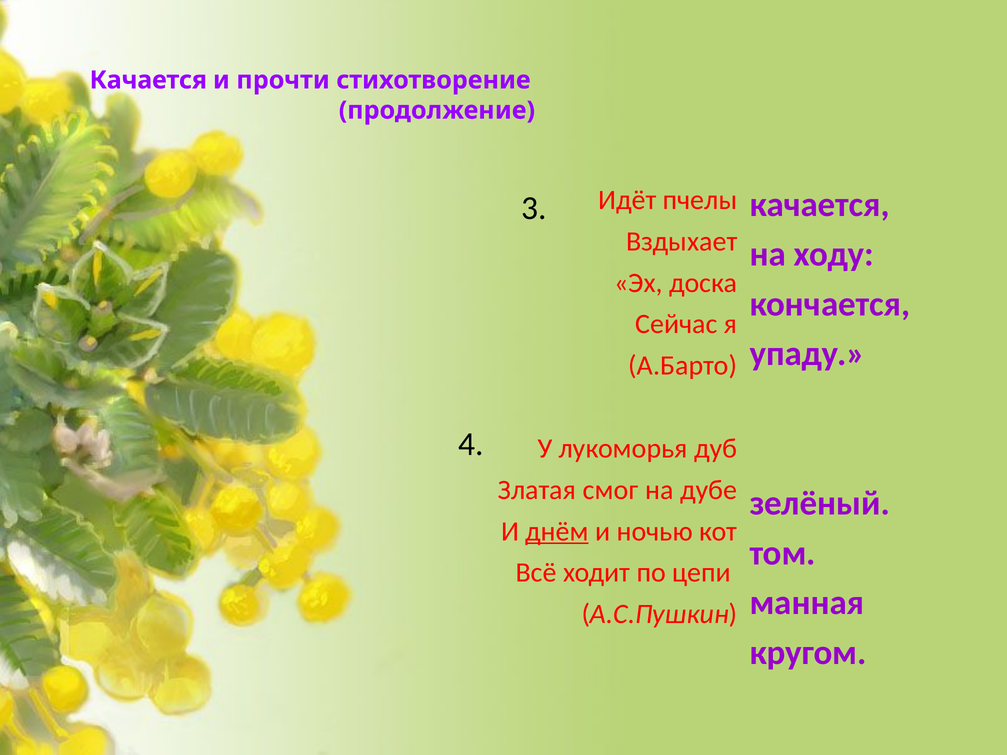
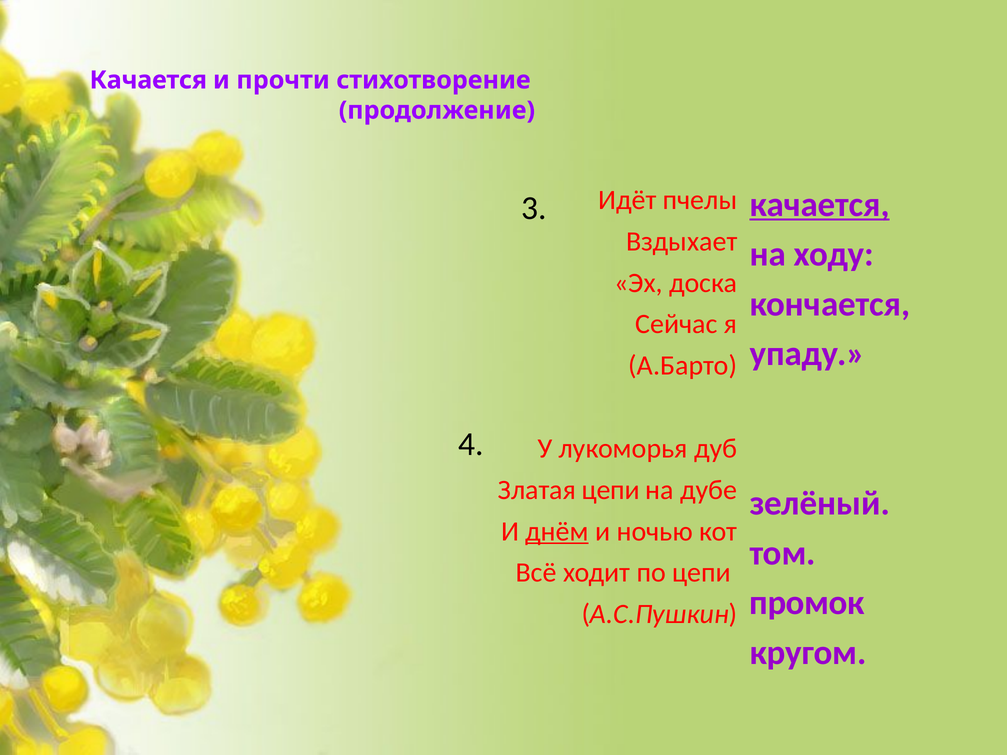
качается at (820, 205) underline: none -> present
Златая смог: смог -> цепи
манная: манная -> промок
